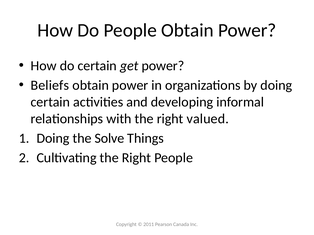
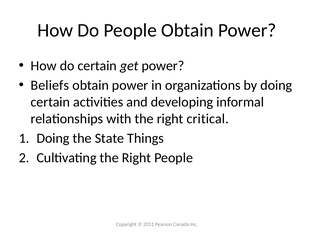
valued: valued -> critical
Solve: Solve -> State
